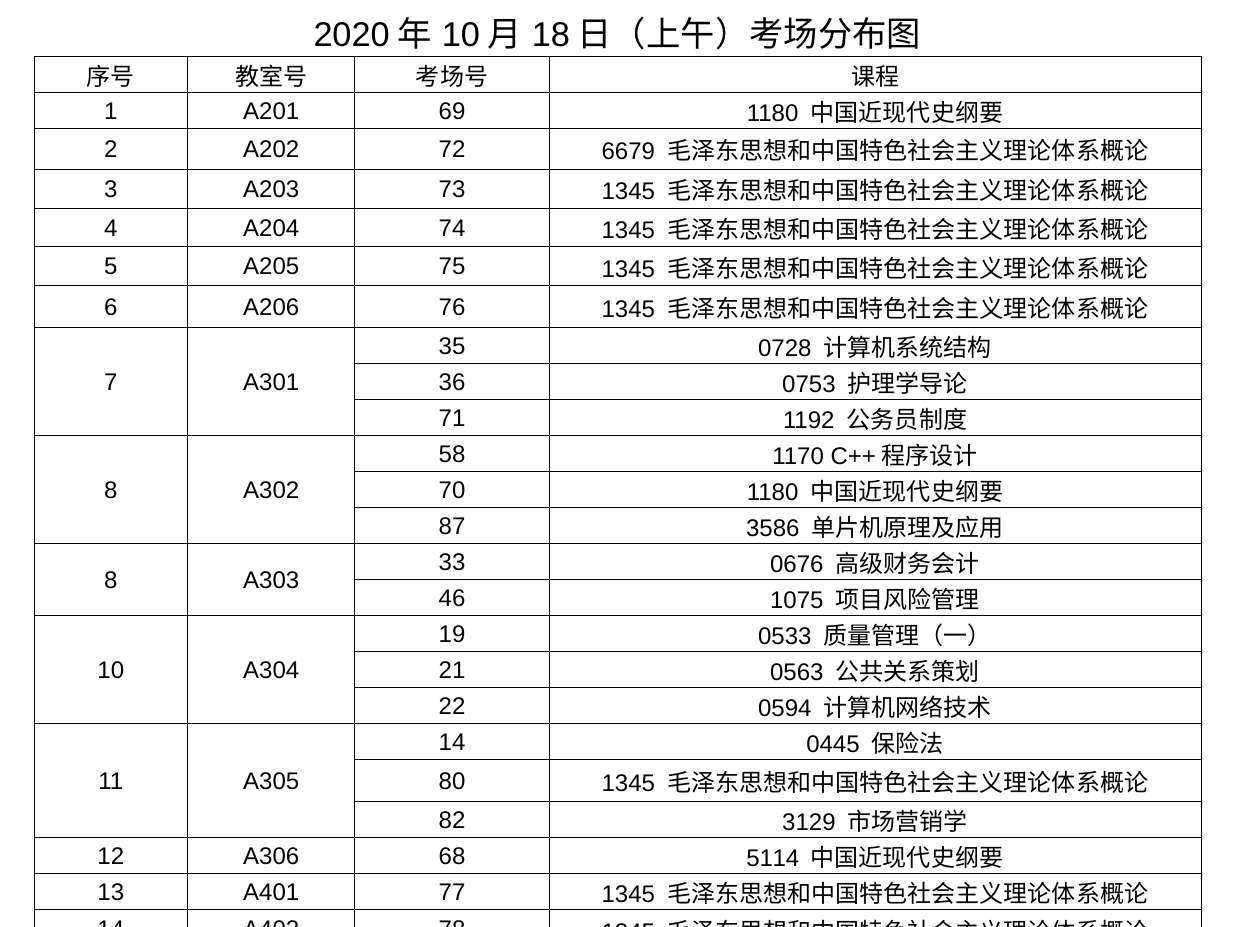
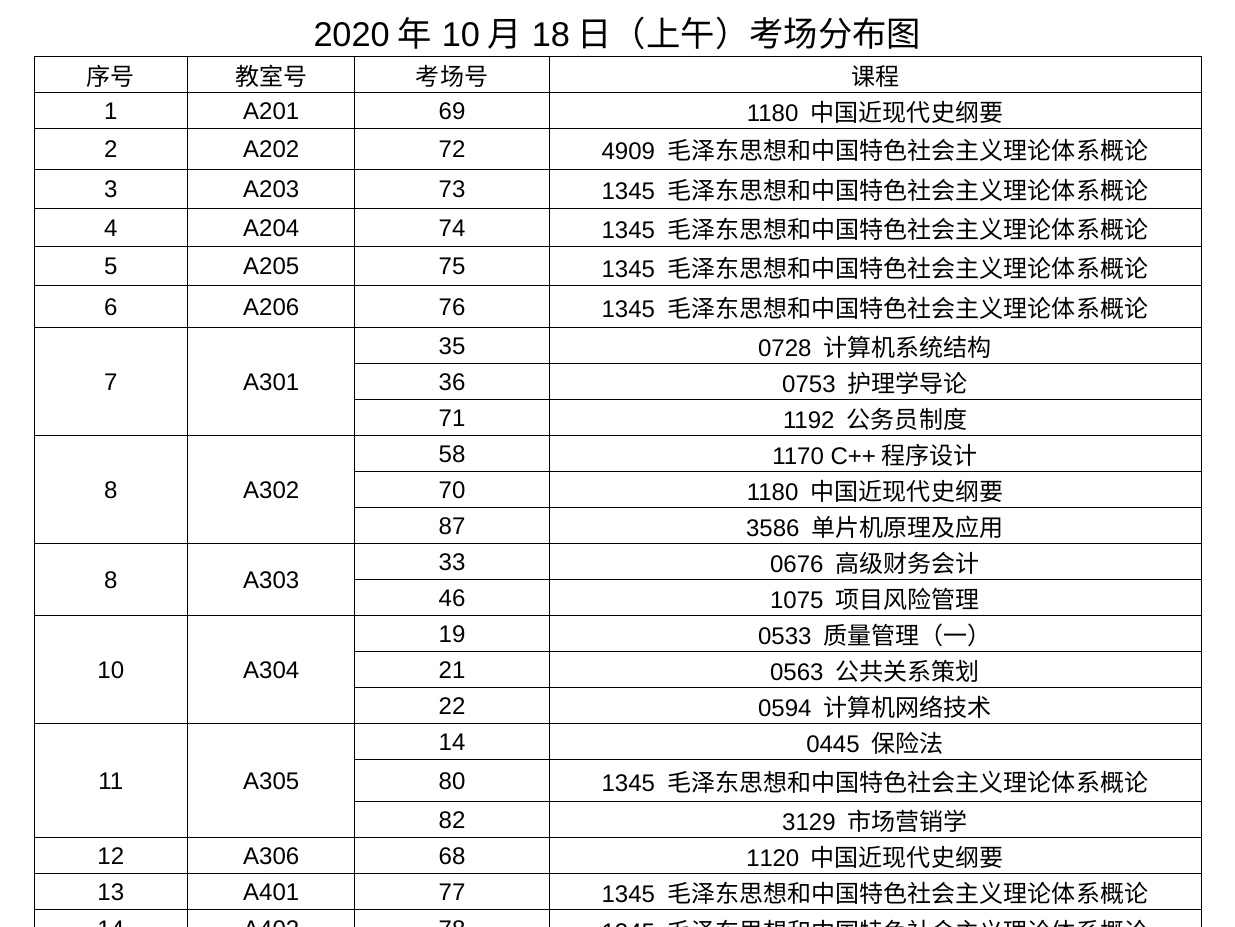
6679: 6679 -> 4909
5114: 5114 -> 1120
